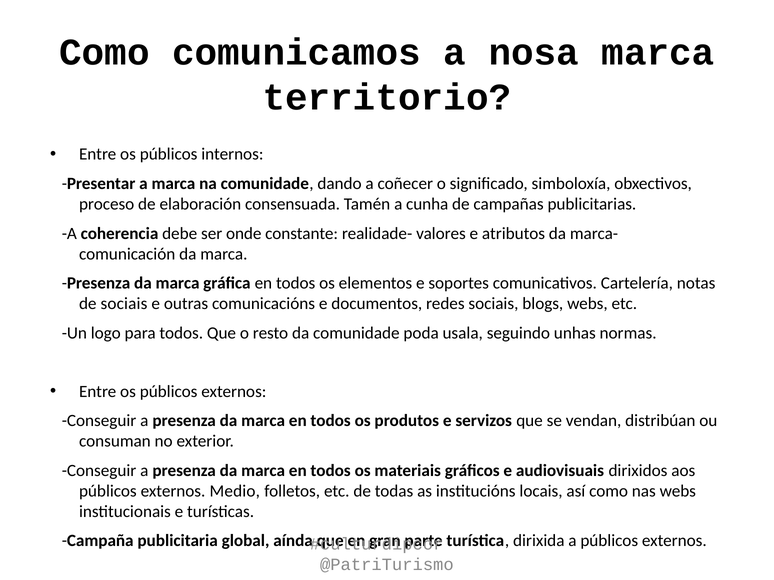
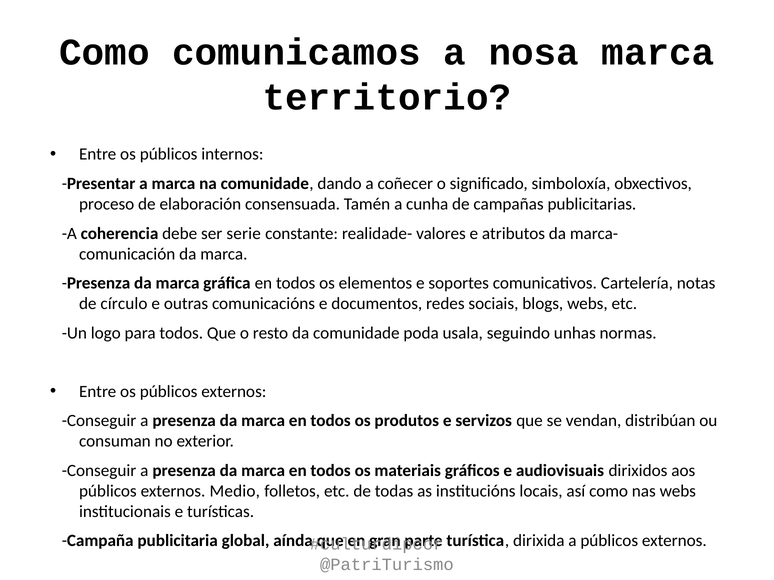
onde: onde -> serie
de sociais: sociais -> círculo
